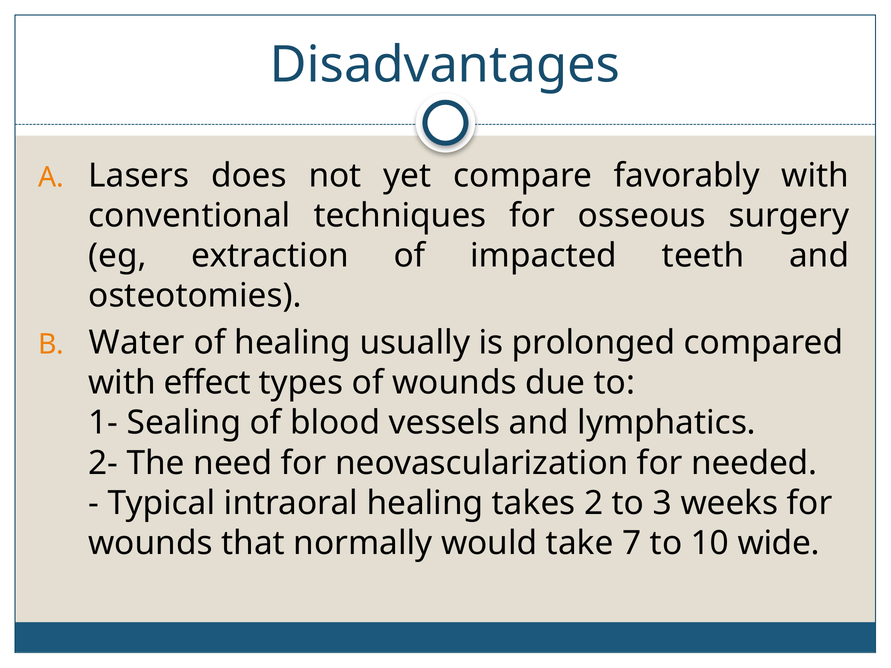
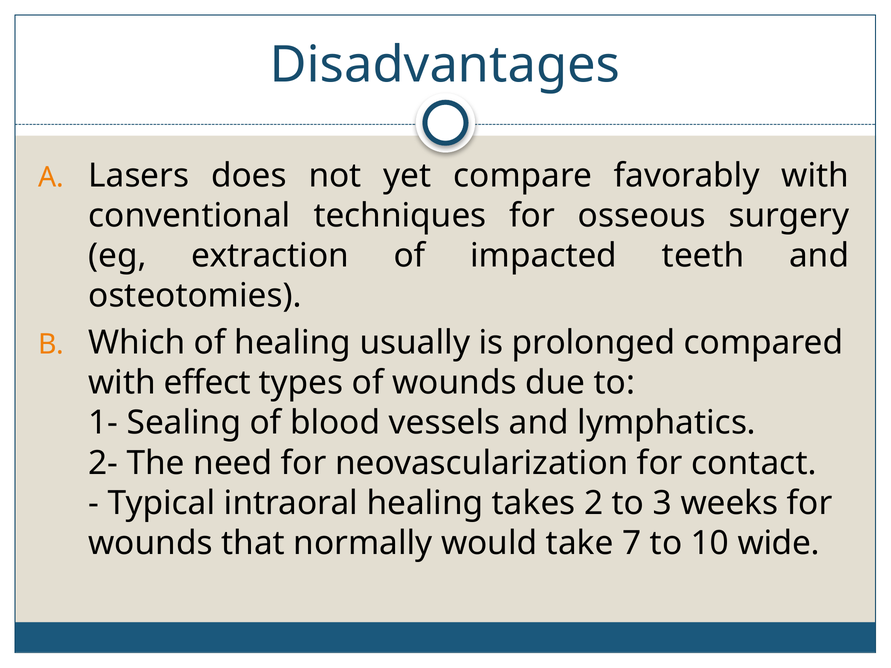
Water: Water -> Which
needed: needed -> contact
